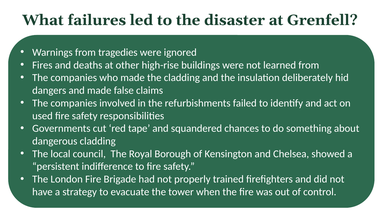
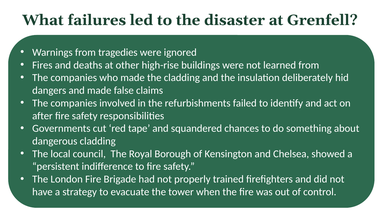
used: used -> after
